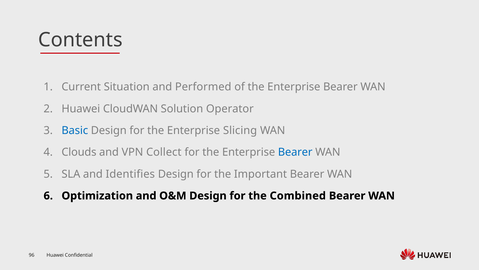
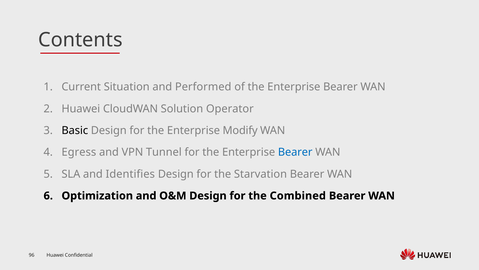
Basic colour: blue -> black
Slicing: Slicing -> Modify
Clouds: Clouds -> Egress
Collect: Collect -> Tunnel
Important: Important -> Starvation
